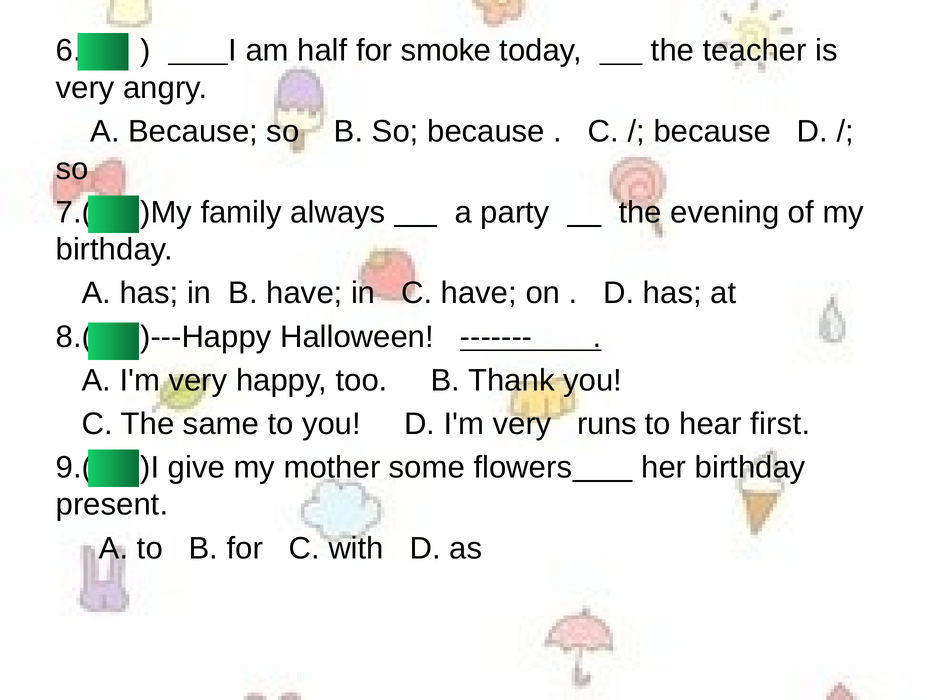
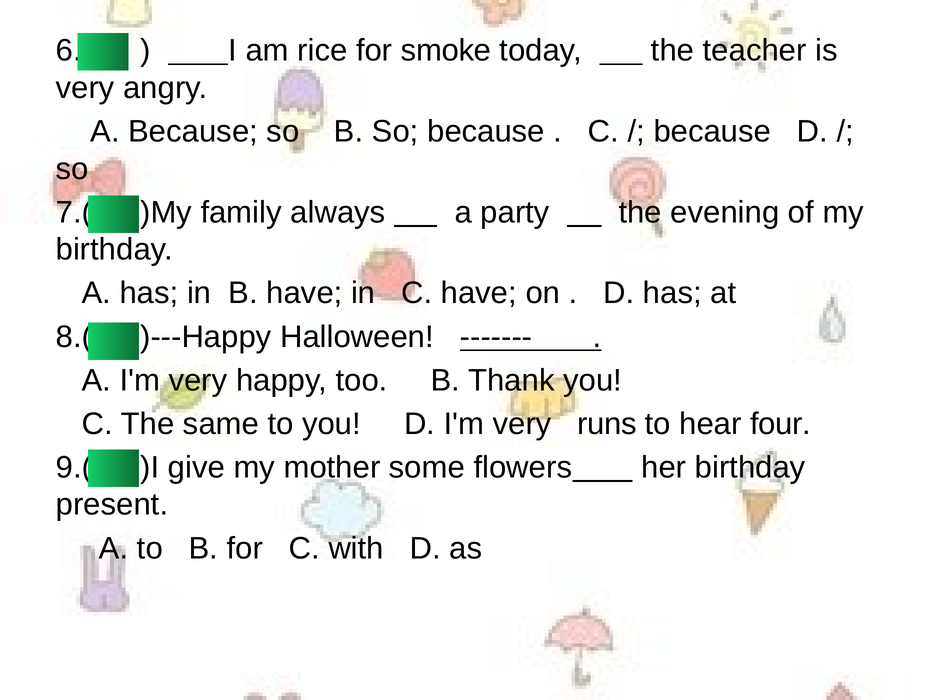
half: half -> rice
first: first -> four
